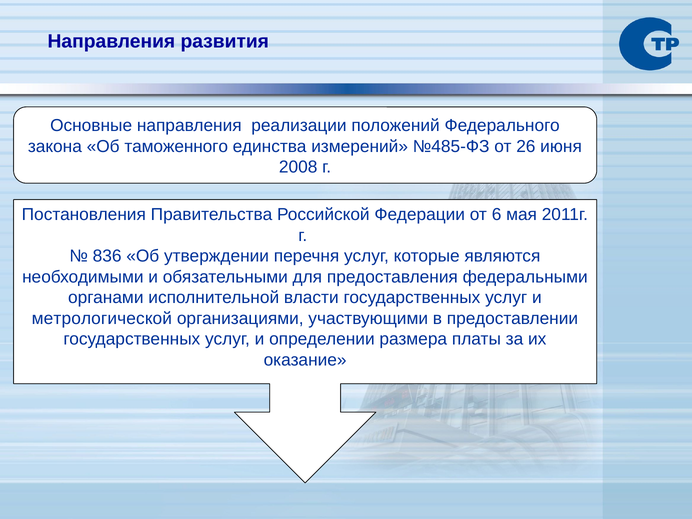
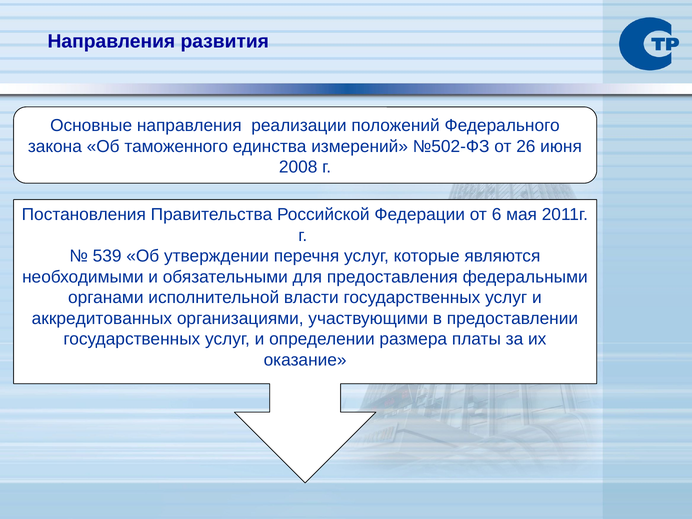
№485-ФЗ: №485-ФЗ -> №502-ФЗ
836: 836 -> 539
метрологической: метрологической -> аккредитованных
